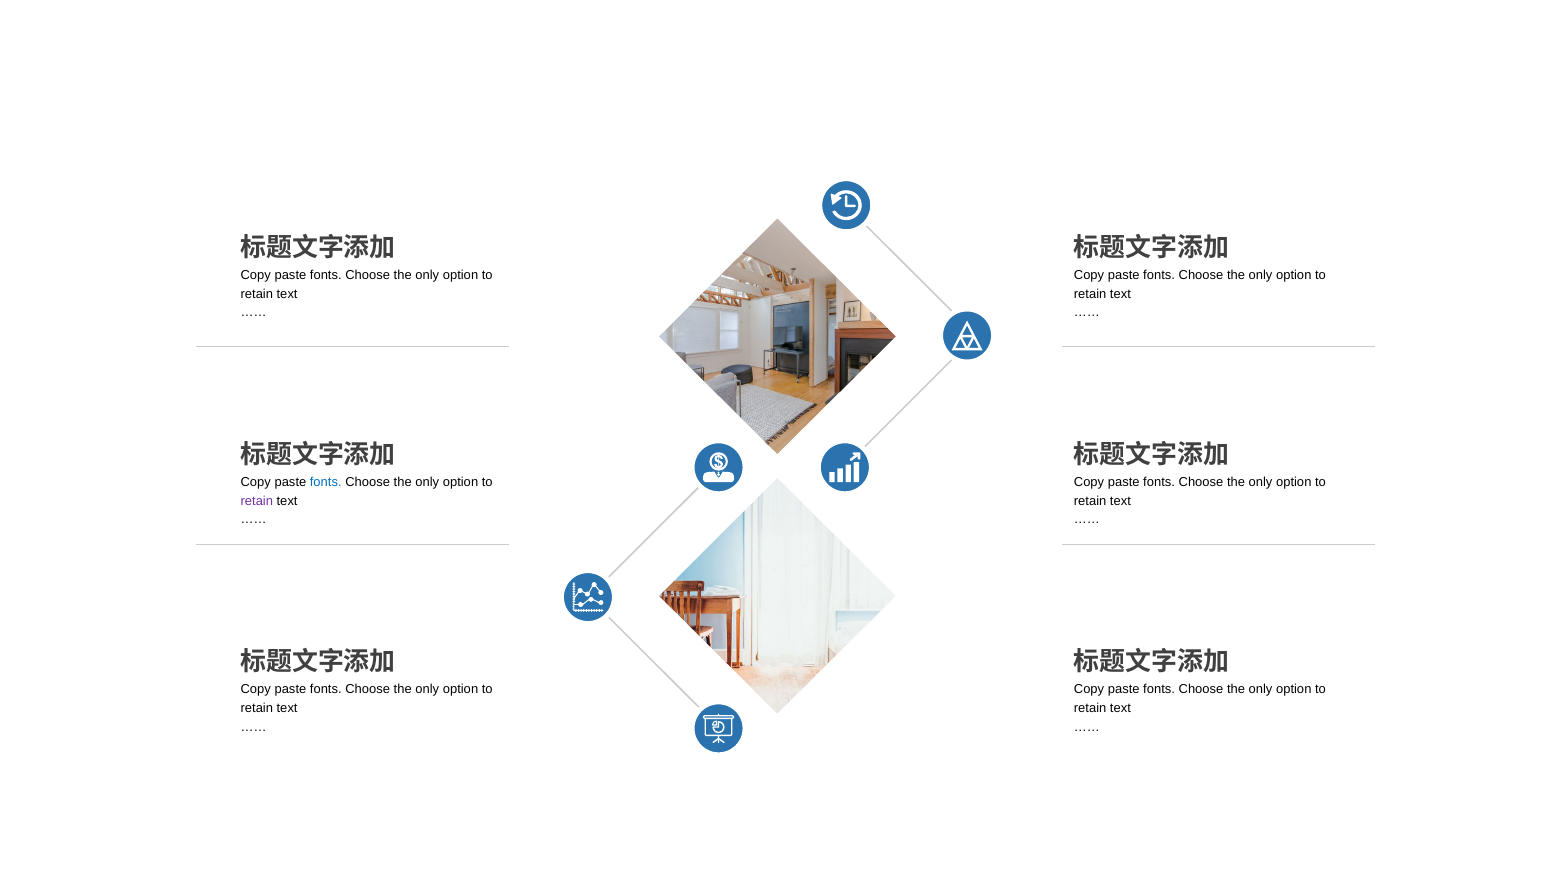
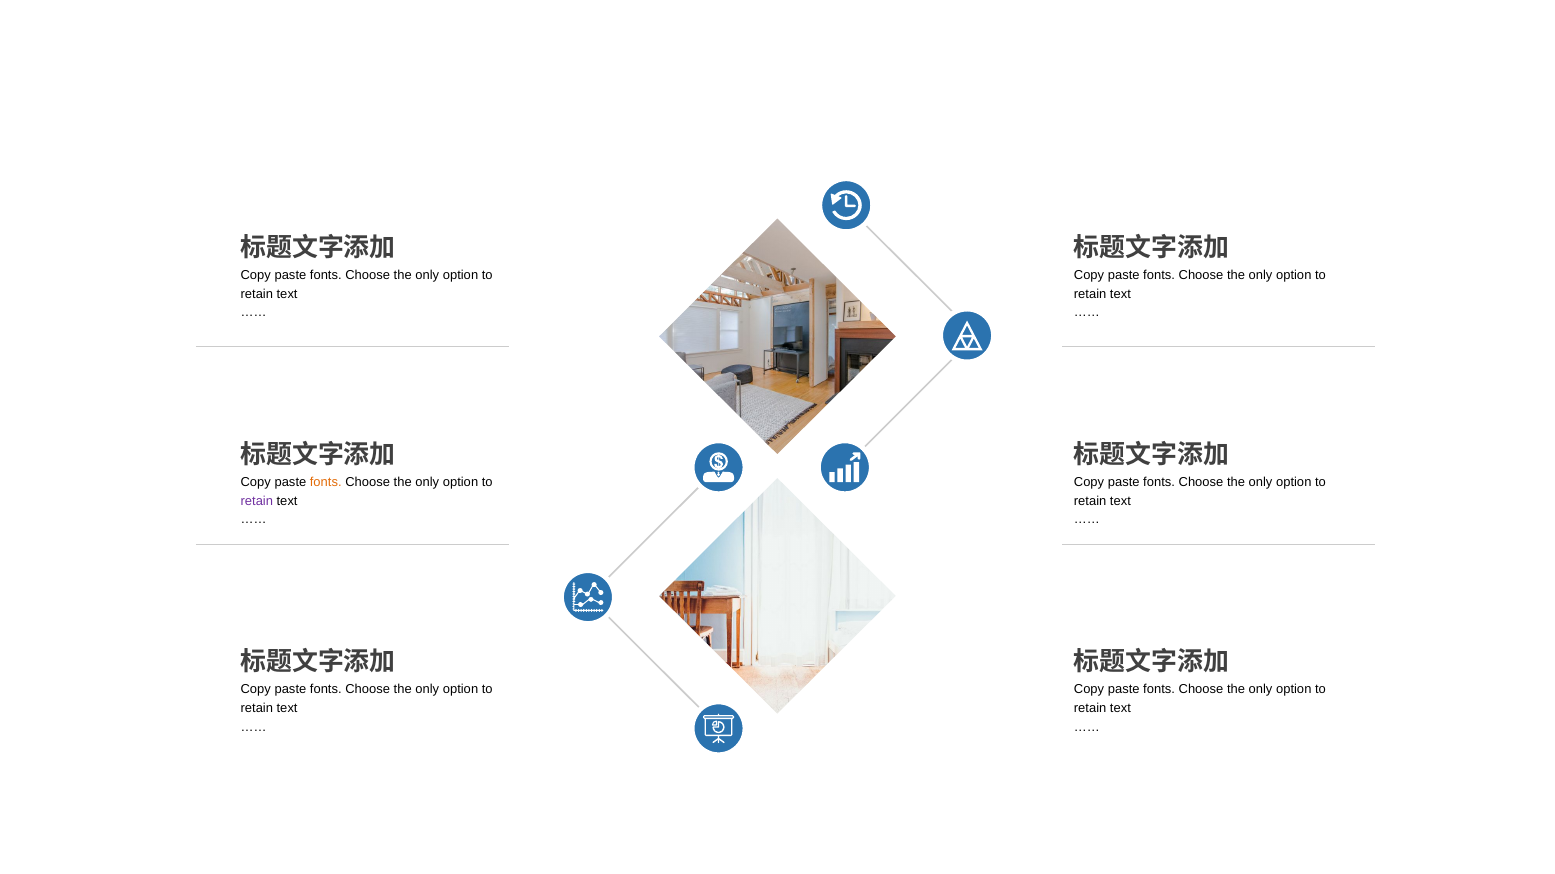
fonts at (326, 483) colour: blue -> orange
